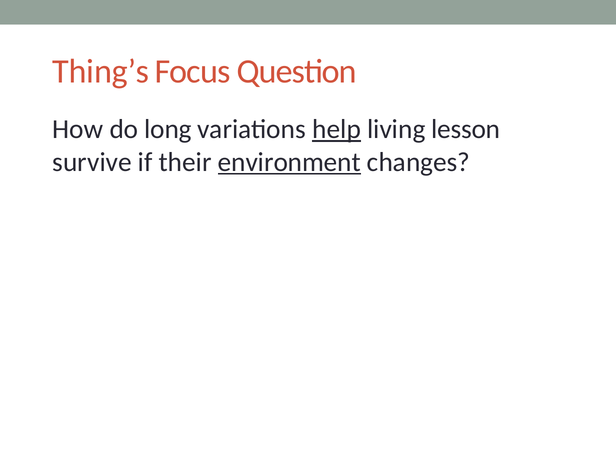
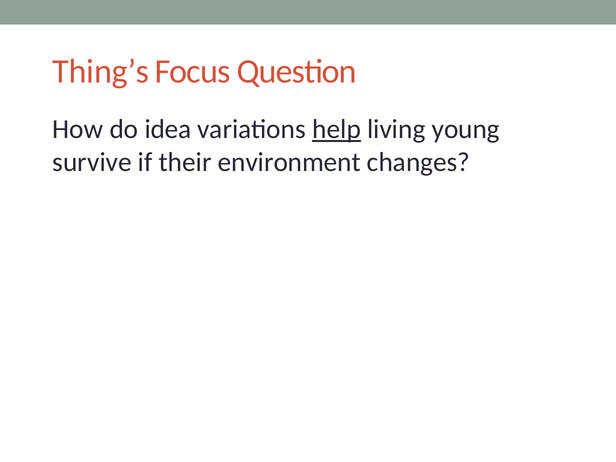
long: long -> idea
lesson: lesson -> young
environment underline: present -> none
